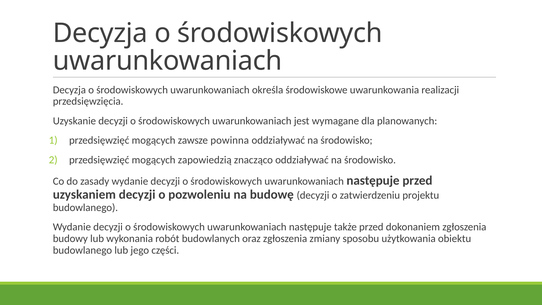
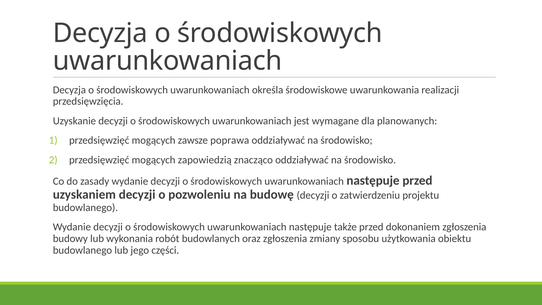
powinna: powinna -> poprawa
